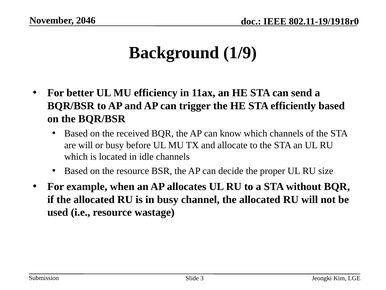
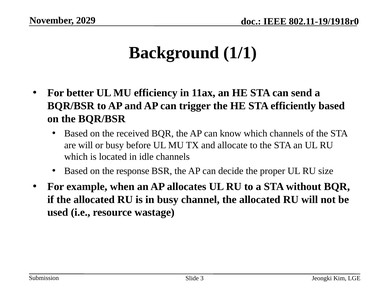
2046: 2046 -> 2029
1/9: 1/9 -> 1/1
the resource: resource -> response
